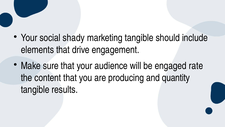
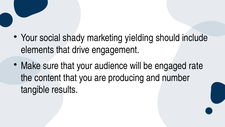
marketing tangible: tangible -> yielding
quantity: quantity -> number
